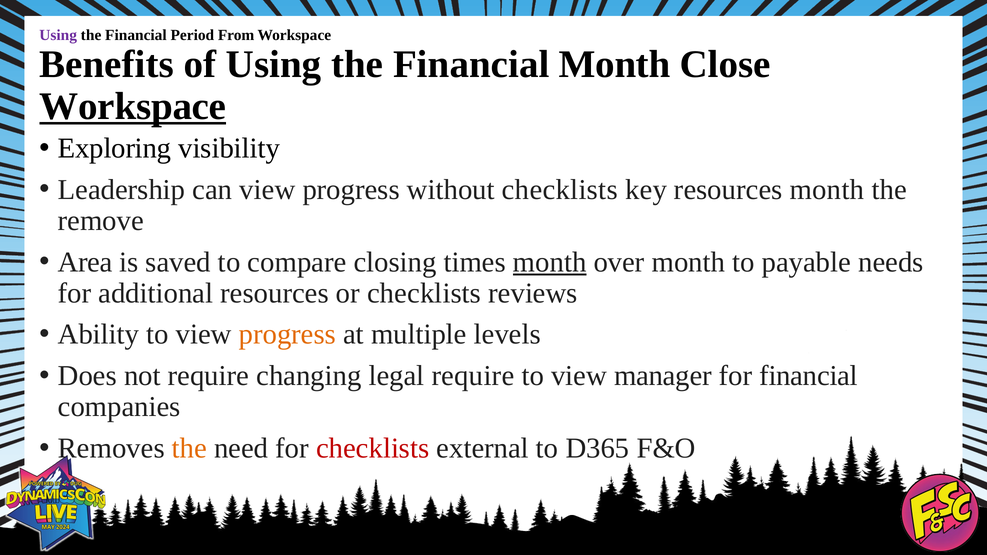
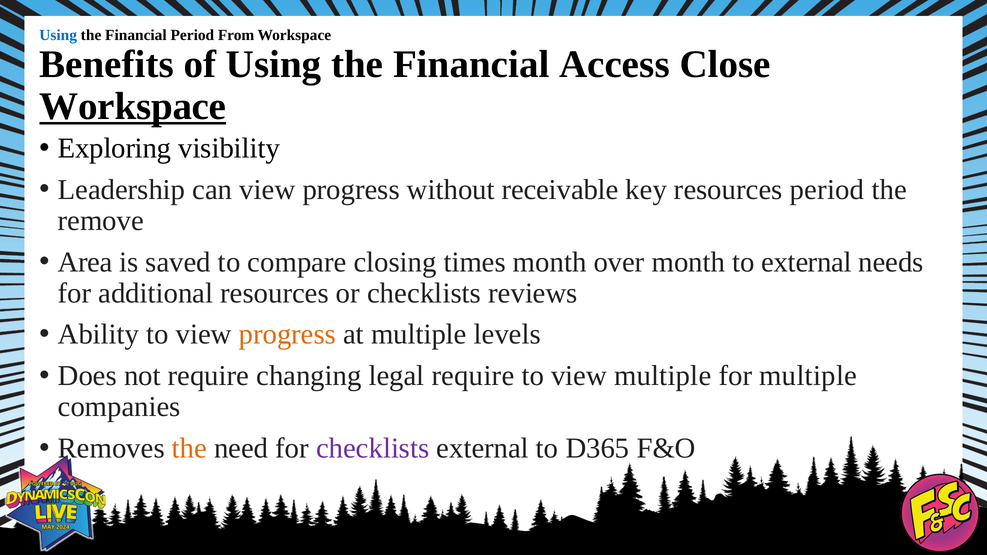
Using at (58, 35) colour: purple -> blue
Financial Month: Month -> Access
without checklists: checklists -> receivable
resources month: month -> period
month at (550, 262) underline: present -> none
to payable: payable -> external
view manager: manager -> multiple
for financial: financial -> multiple
checklists at (373, 448) colour: red -> purple
